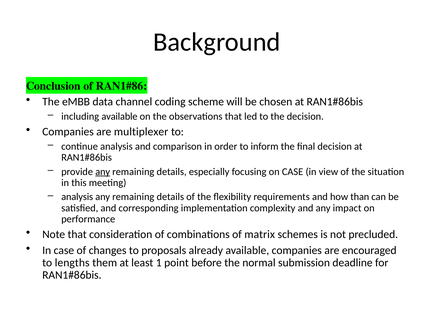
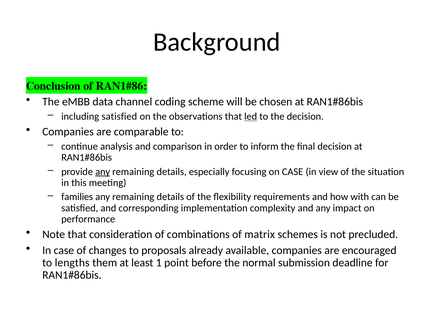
including available: available -> satisfied
led underline: none -> present
multiplexer: multiplexer -> comparable
analysis at (77, 197): analysis -> families
than: than -> with
